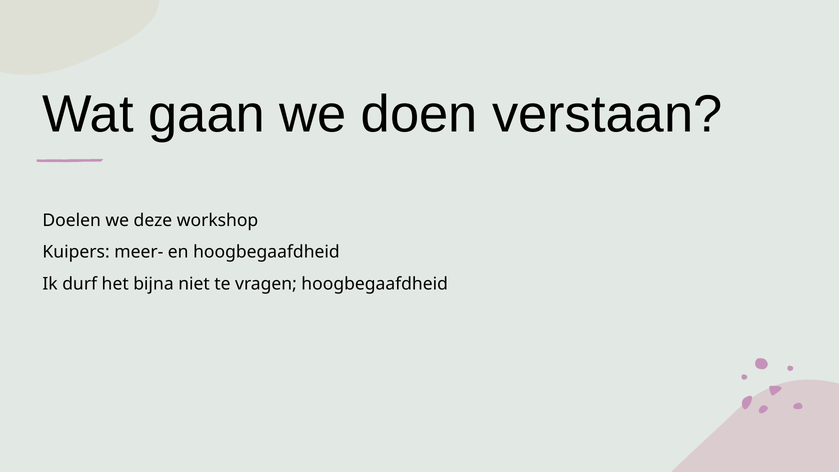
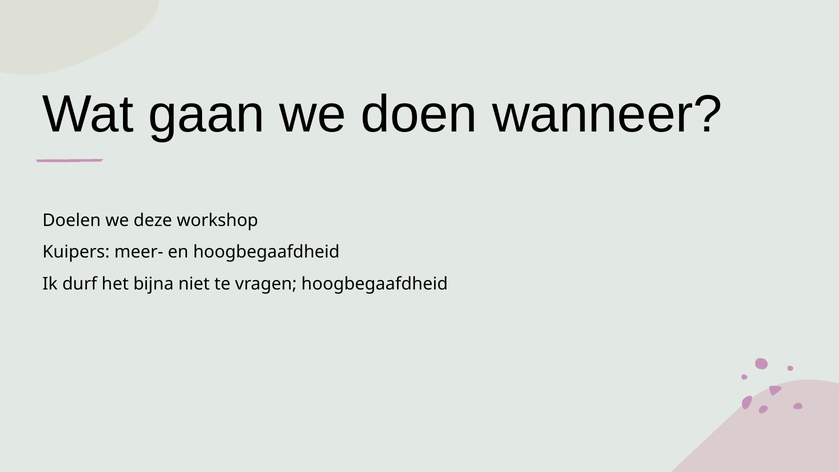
verstaan: verstaan -> wanneer
